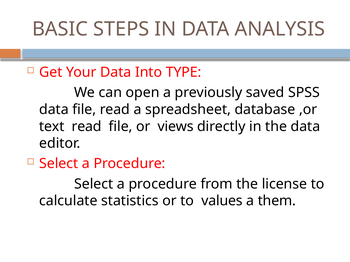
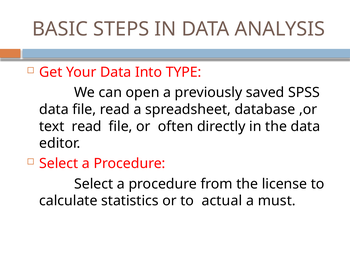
views: views -> often
values: values -> actual
them: them -> must
